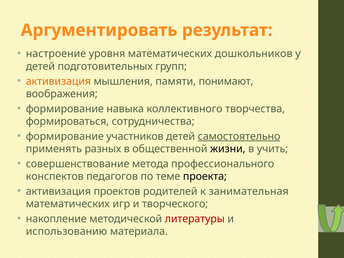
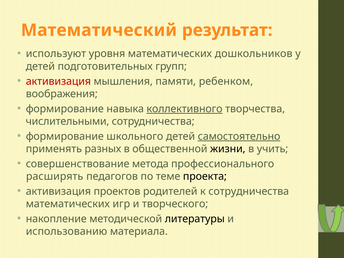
Аргументировать: Аргументировать -> Математический
настроение: настроение -> используют
активизация at (58, 81) colour: orange -> red
понимают: понимают -> ребенком
коллективного underline: none -> present
формироваться: формироваться -> числительными
участников: участников -> школьного
конспектов: конспектов -> расширять
к занимательная: занимательная -> сотрудничества
литературы colour: red -> black
